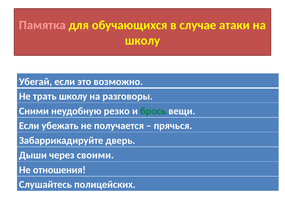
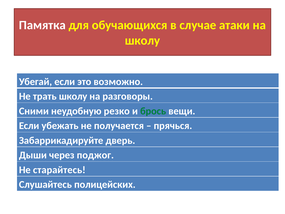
Памятка colour: pink -> white
своими: своими -> поджог
отношения: отношения -> старайтесь
